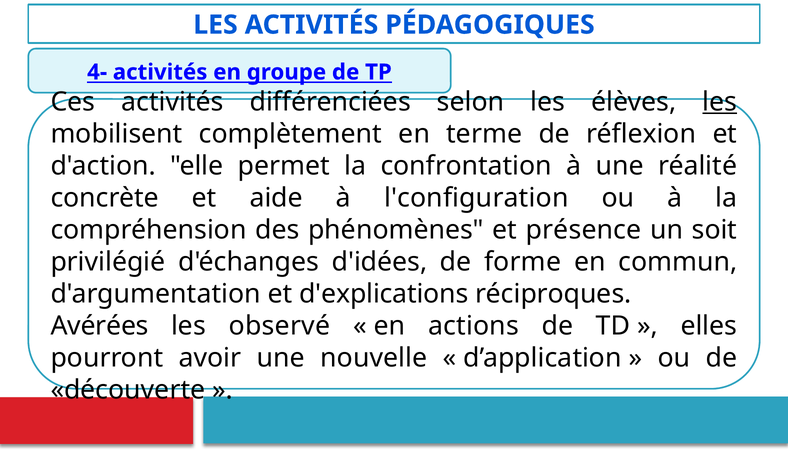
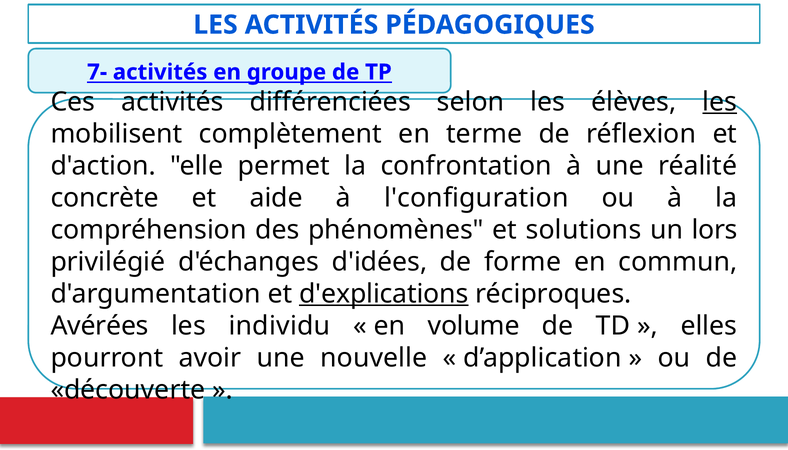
4-: 4- -> 7-
présence: présence -> solutions
soit: soit -> lors
d'explications underline: none -> present
observé: observé -> individu
actions: actions -> volume
